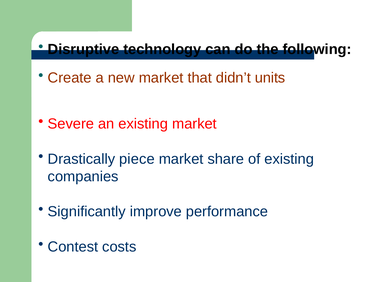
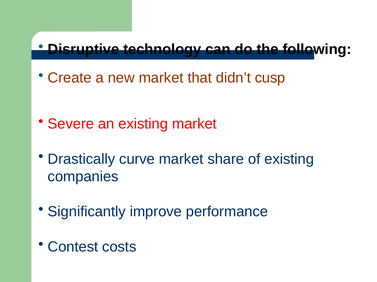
units: units -> cusp
piece: piece -> curve
